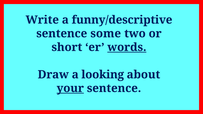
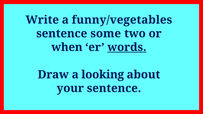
funny/descriptive: funny/descriptive -> funny/vegetables
short: short -> when
your underline: present -> none
